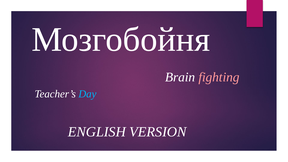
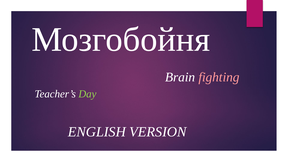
Day colour: light blue -> light green
